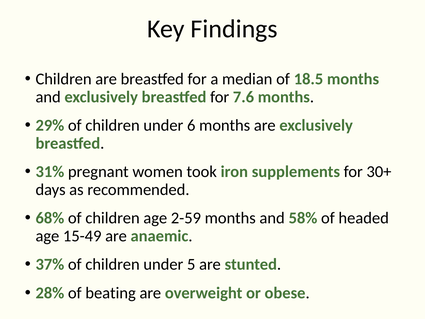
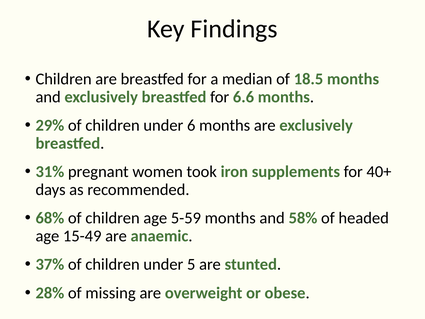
7.6: 7.6 -> 6.6
30+: 30+ -> 40+
2-59: 2-59 -> 5-59
beating: beating -> missing
